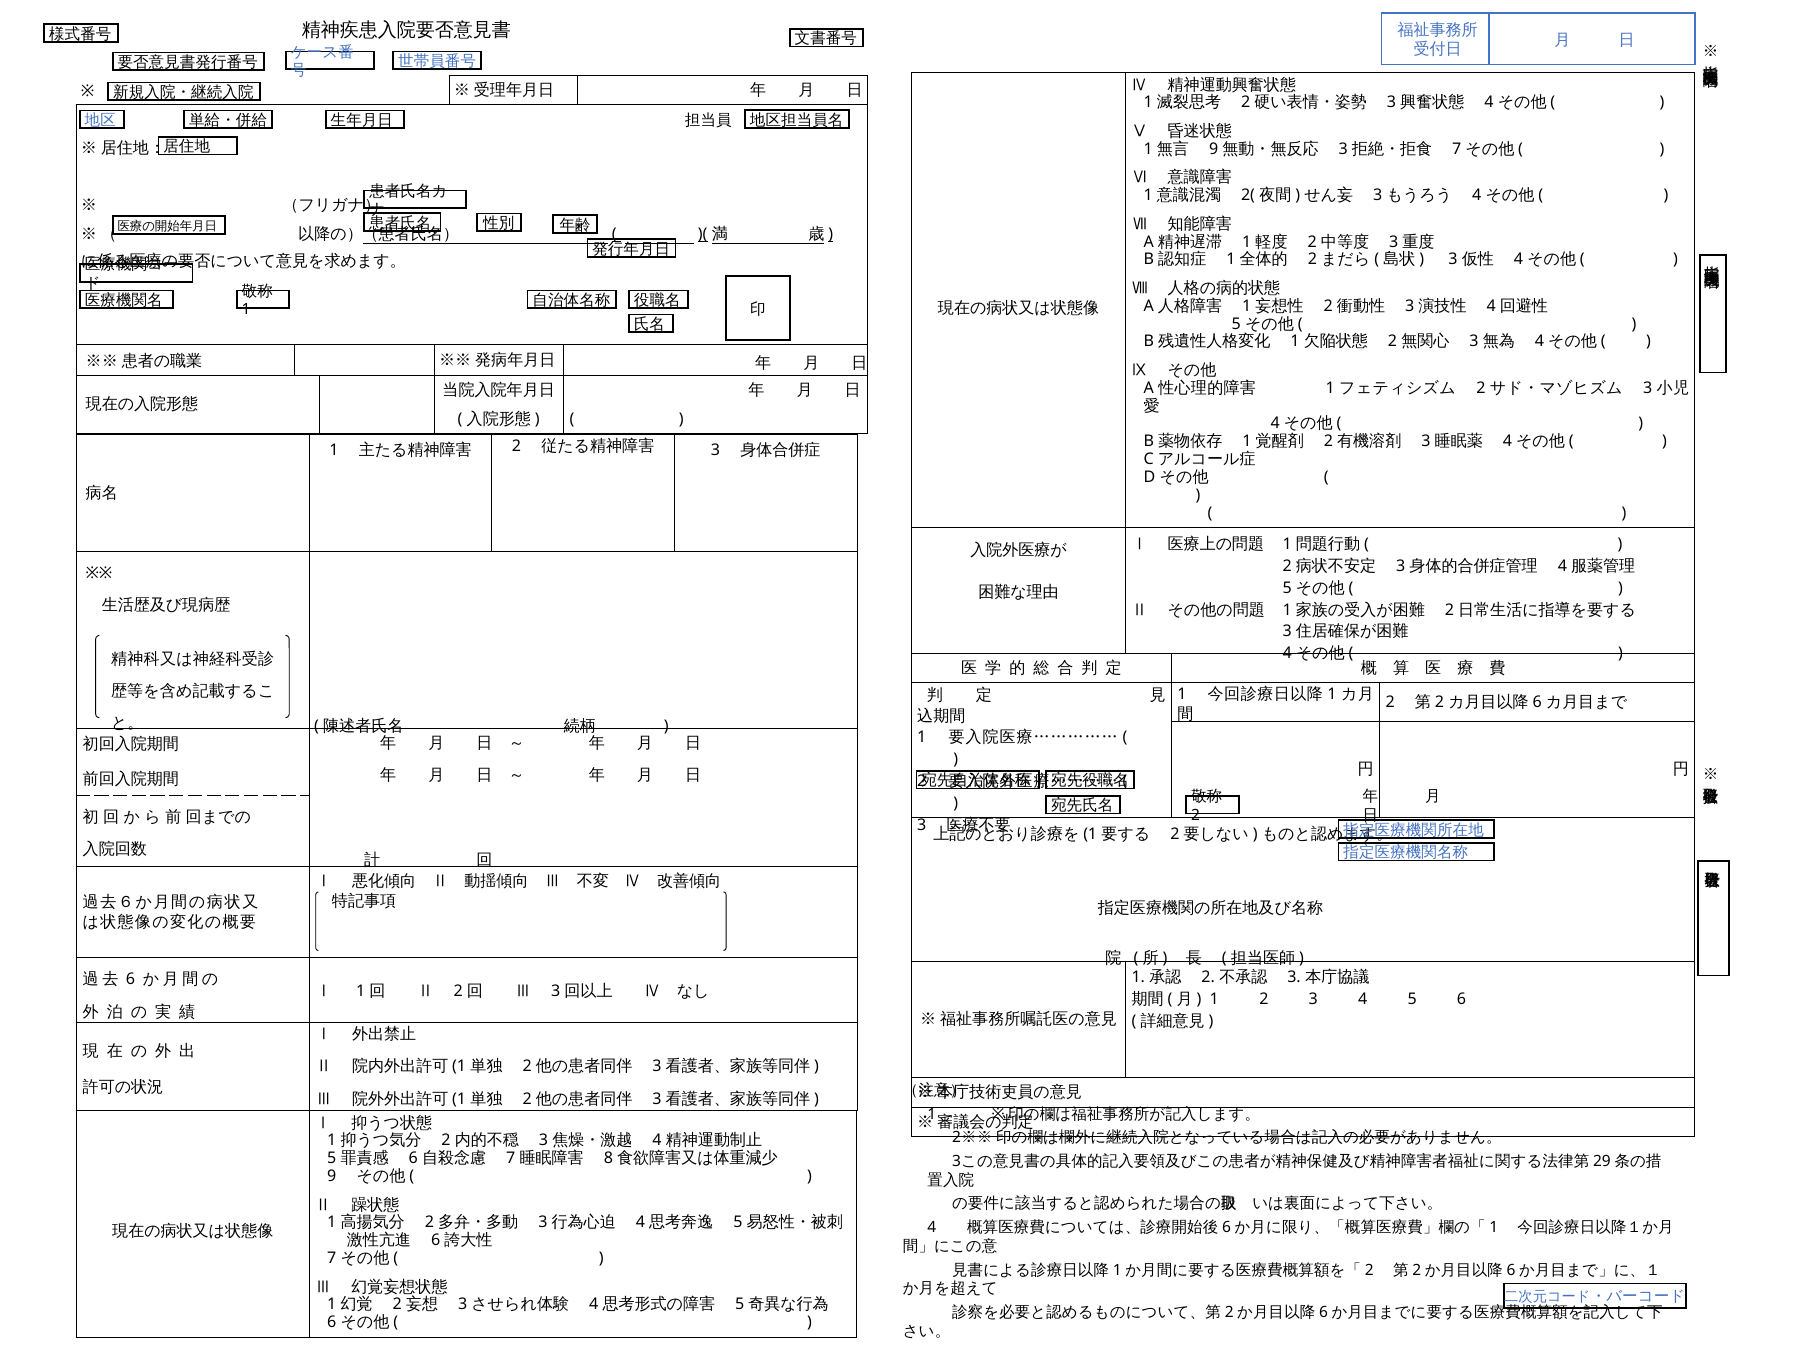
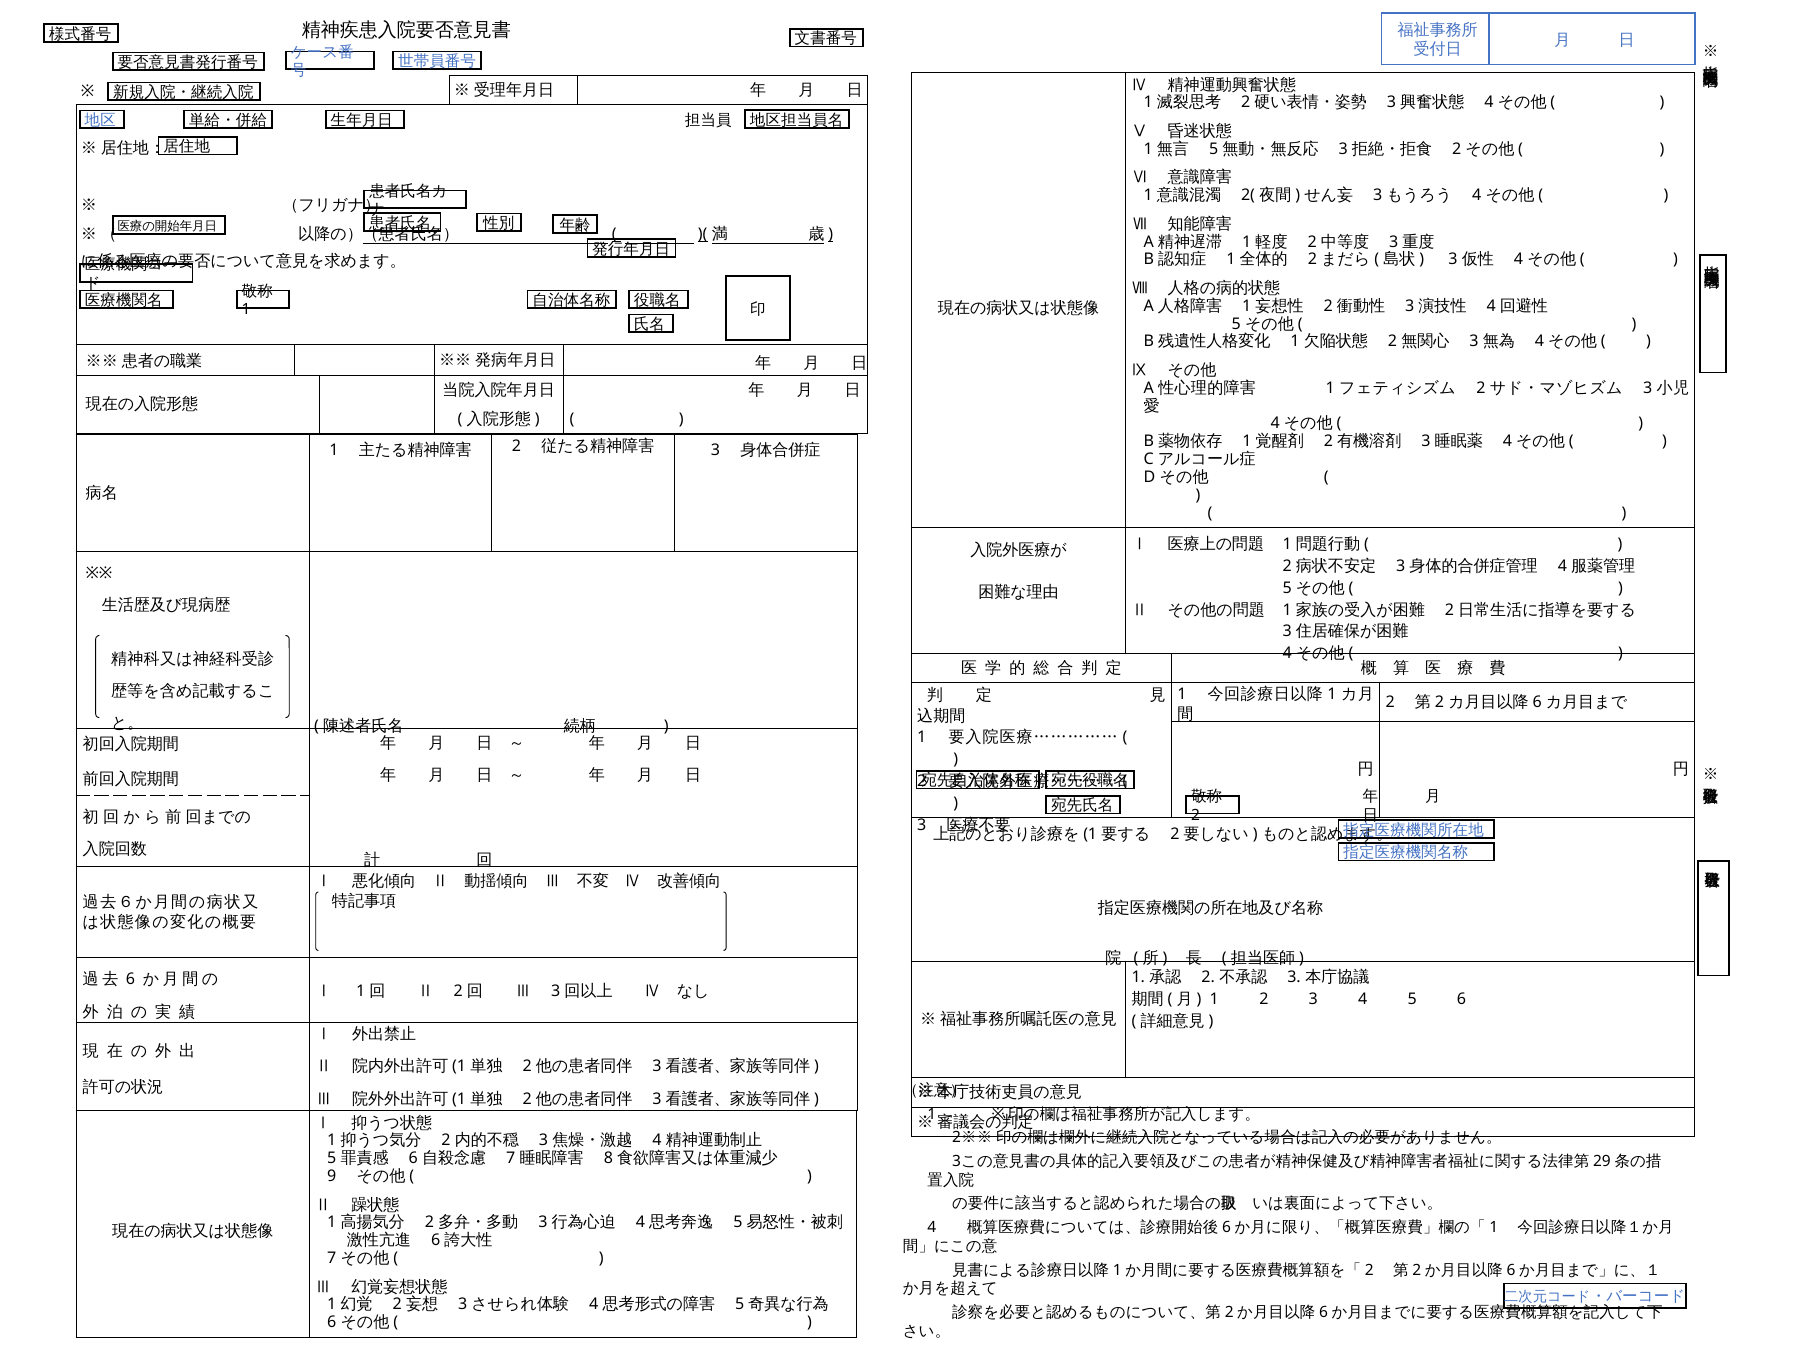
9 at (1214, 149): 9 -> 5
7 at (1457, 149): 7 -> 2
